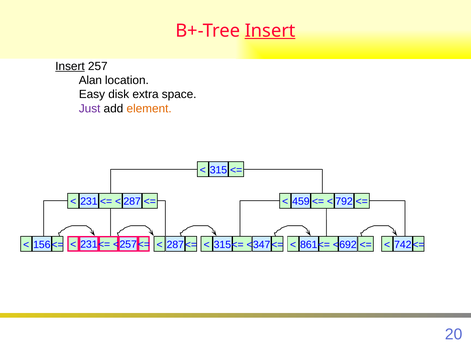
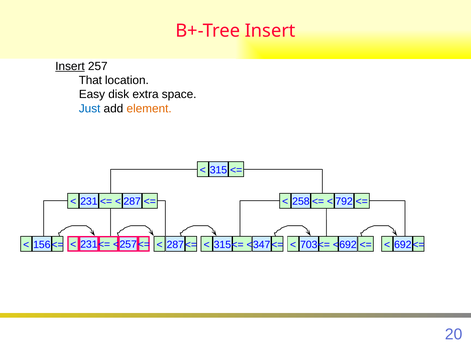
Insert at (270, 31) underline: present -> none
Alan: Alan -> That
Just colour: purple -> blue
459: 459 -> 258
861: 861 -> 703
742: 742 -> 692
